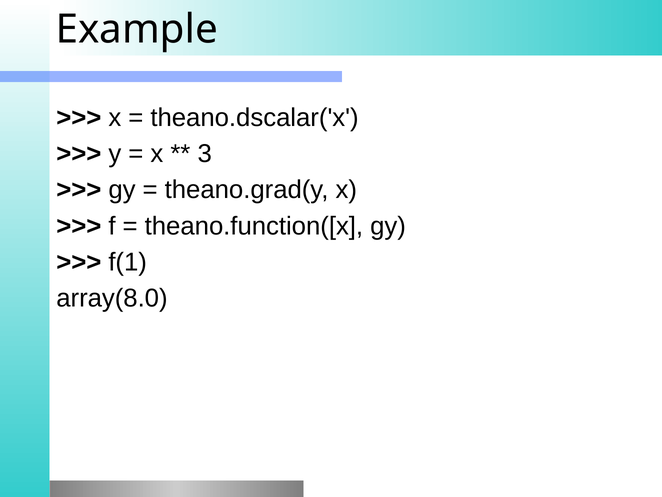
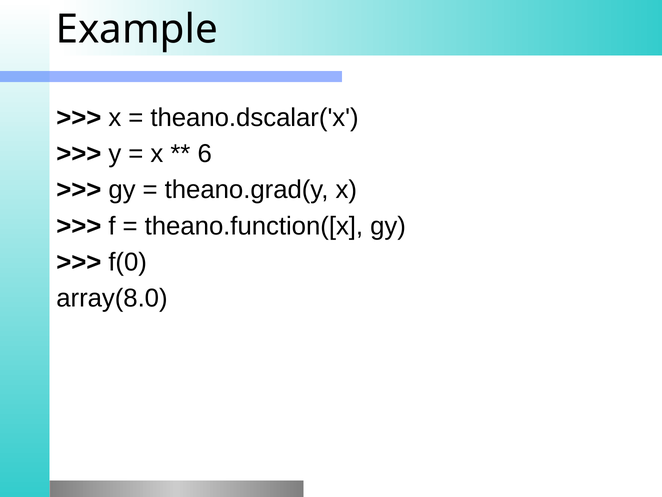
3: 3 -> 6
f(1: f(1 -> f(0
